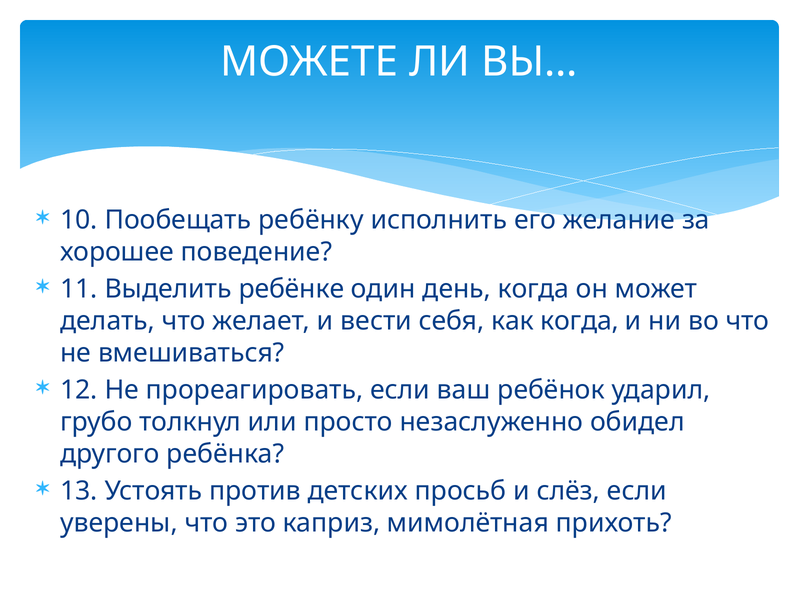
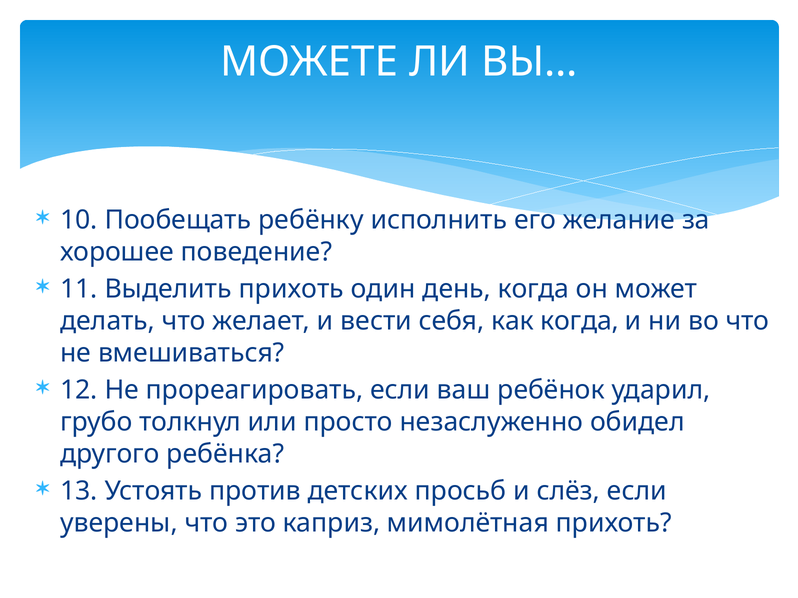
Выделить ребёнке: ребёнке -> прихоть
